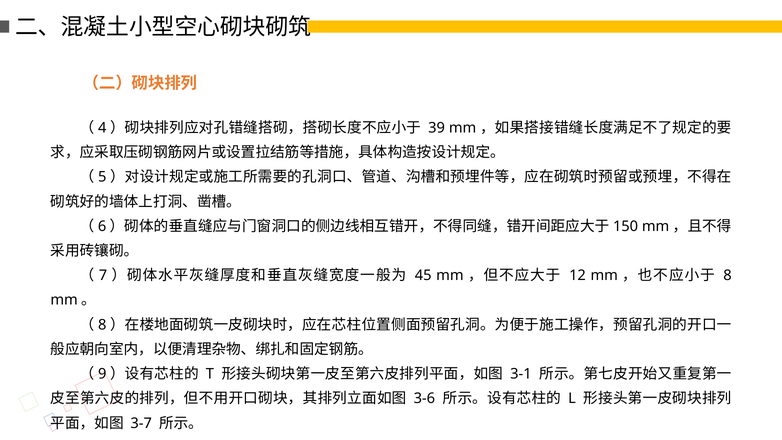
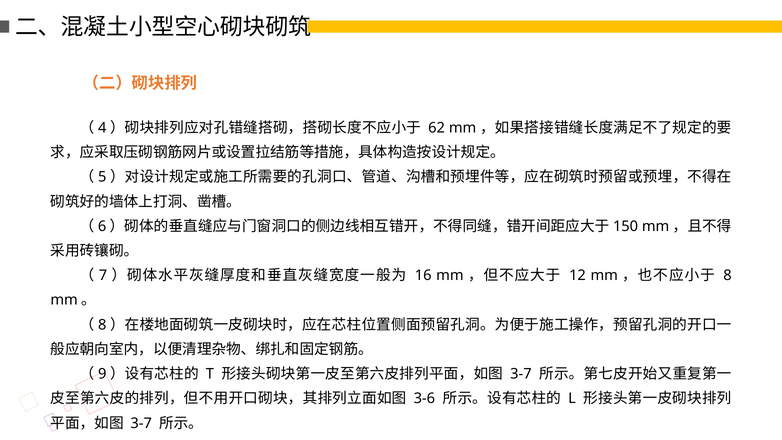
39: 39 -> 62
45: 45 -> 16
3-1 at (521, 374): 3-1 -> 3-7
